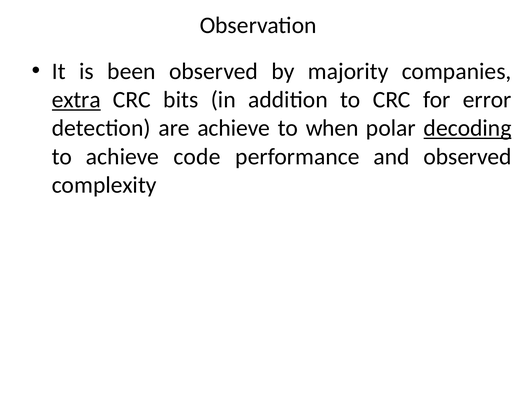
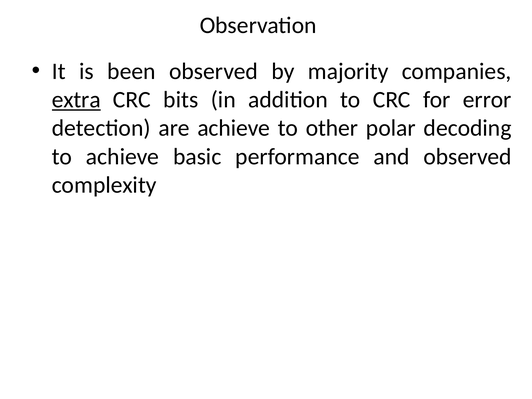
when: when -> other
decoding underline: present -> none
code: code -> basic
